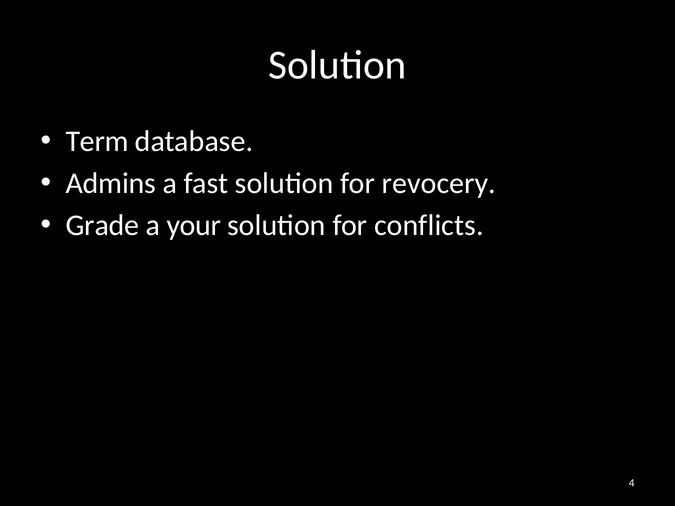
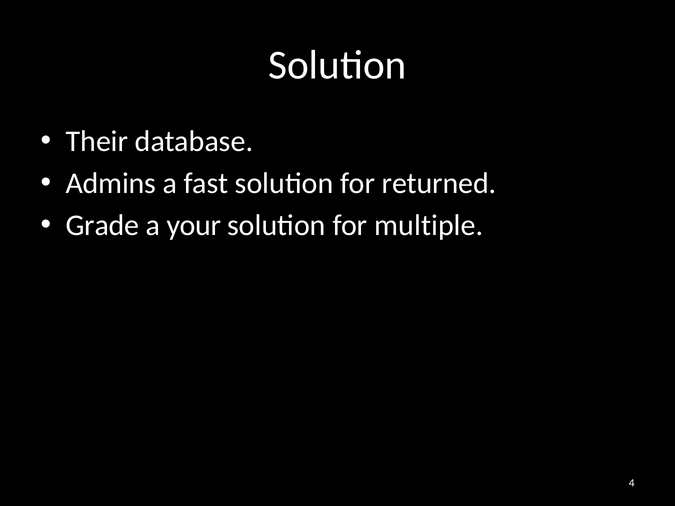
Term: Term -> Their
revocery: revocery -> returned
conflicts: conflicts -> multiple
